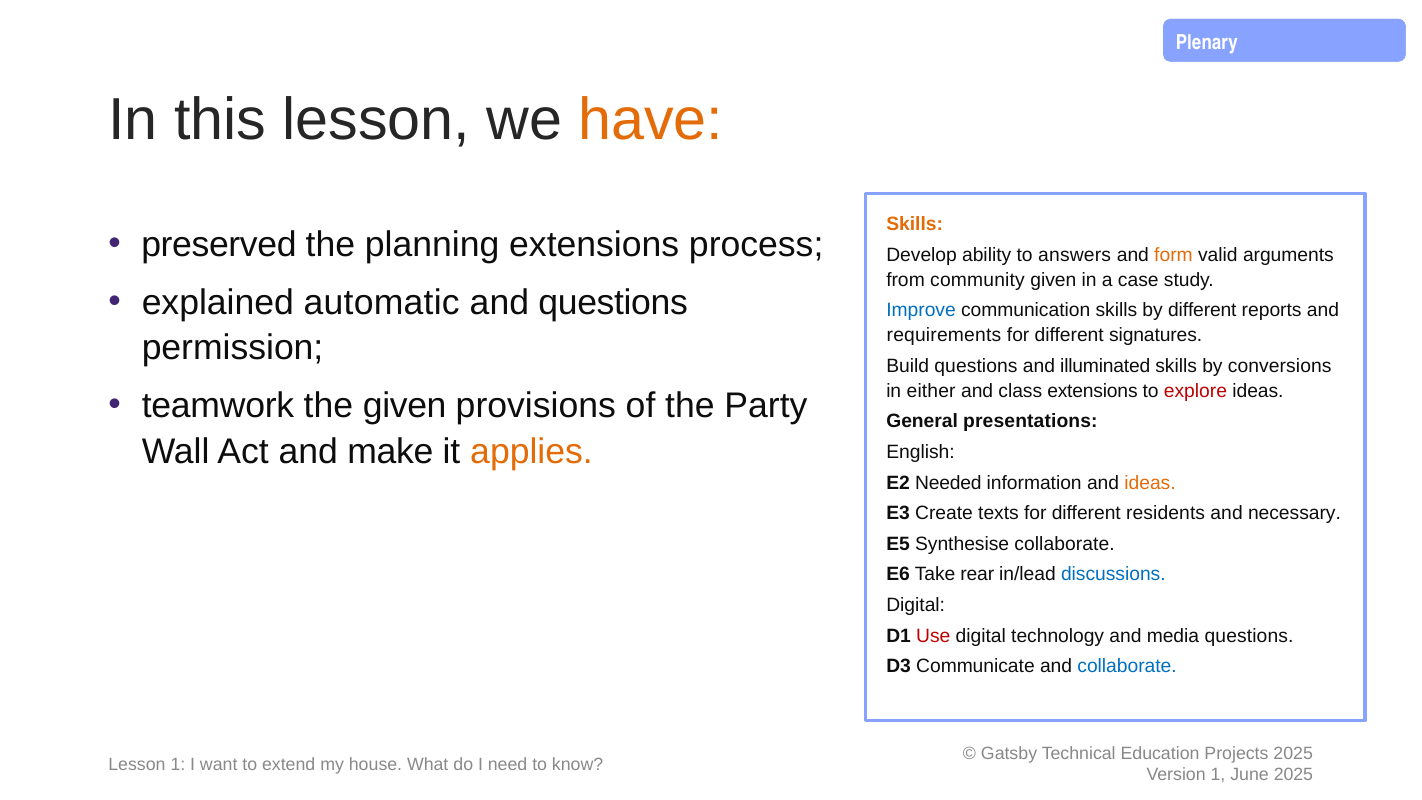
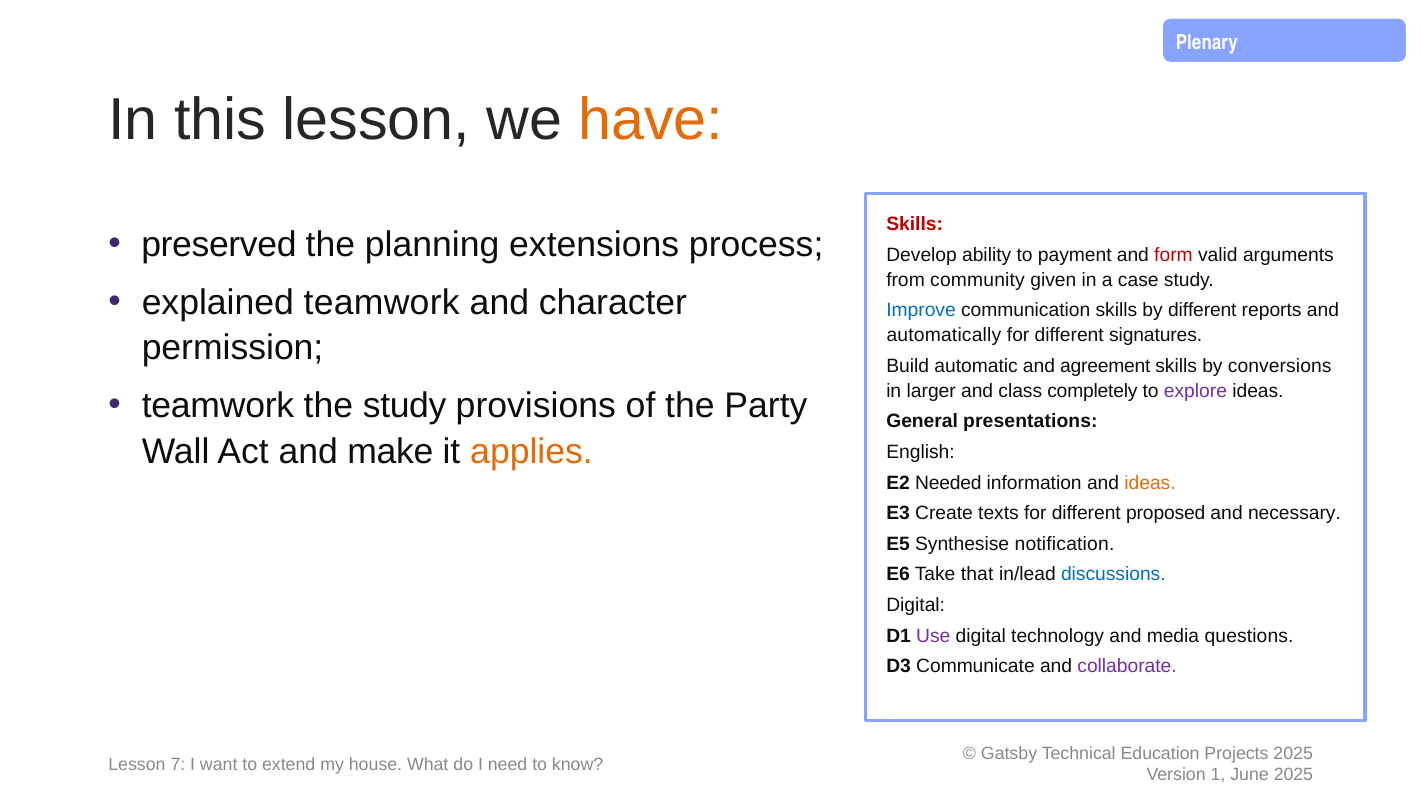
Skills at (915, 224) colour: orange -> red
answers: answers -> payment
form colour: orange -> red
explained automatic: automatic -> teamwork
and questions: questions -> character
requirements: requirements -> automatically
Build questions: questions -> automatic
illuminated: illuminated -> agreement
either: either -> larger
class extensions: extensions -> completely
explore colour: red -> purple
the given: given -> study
residents: residents -> proposed
Synthesise collaborate: collaborate -> notification
rear: rear -> that
Use colour: red -> purple
collaborate at (1127, 666) colour: blue -> purple
Lesson 1: 1 -> 7
